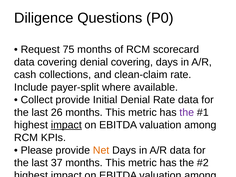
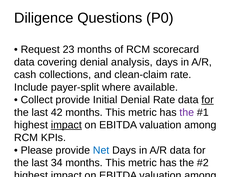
75: 75 -> 23
denial covering: covering -> analysis
for at (208, 100) underline: none -> present
26: 26 -> 42
Net at (101, 150) colour: orange -> blue
37: 37 -> 34
